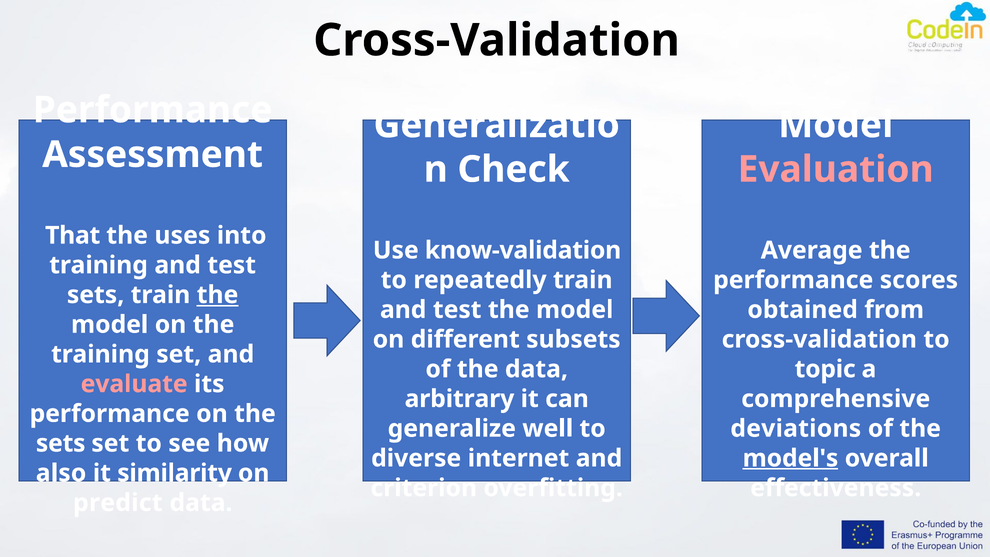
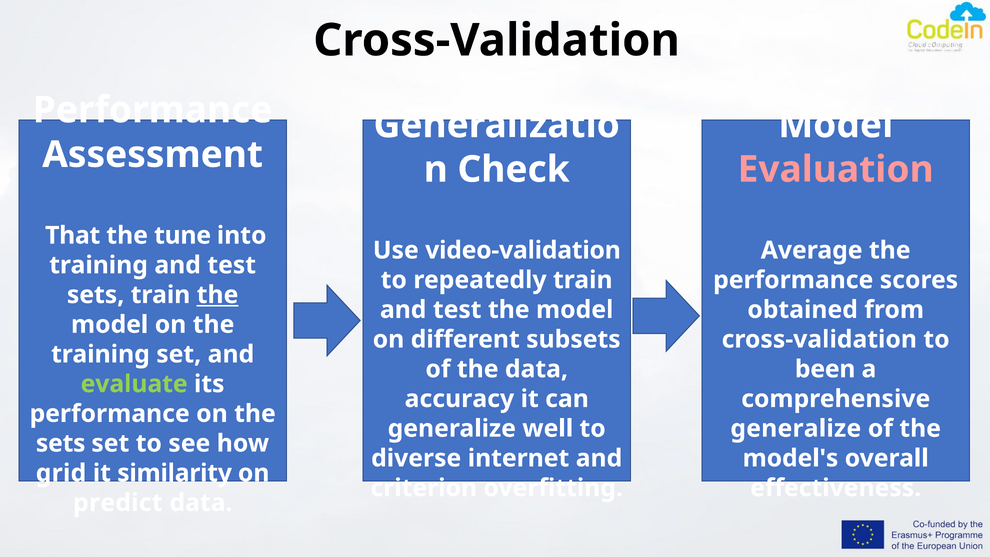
uses: uses -> tune
know-validation: know-validation -> video-validation
topic: topic -> been
evaluate colour: pink -> light green
arbitrary: arbitrary -> accuracy
deviations at (796, 428): deviations -> generalize
model's underline: present -> none
also: also -> grid
